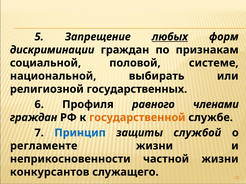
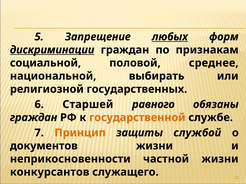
дискриминации underline: none -> present
системе: системе -> среднее
Профиля: Профиля -> Старшей
членами: членами -> обязаны
Принцип colour: blue -> orange
регламенте: регламенте -> документов
